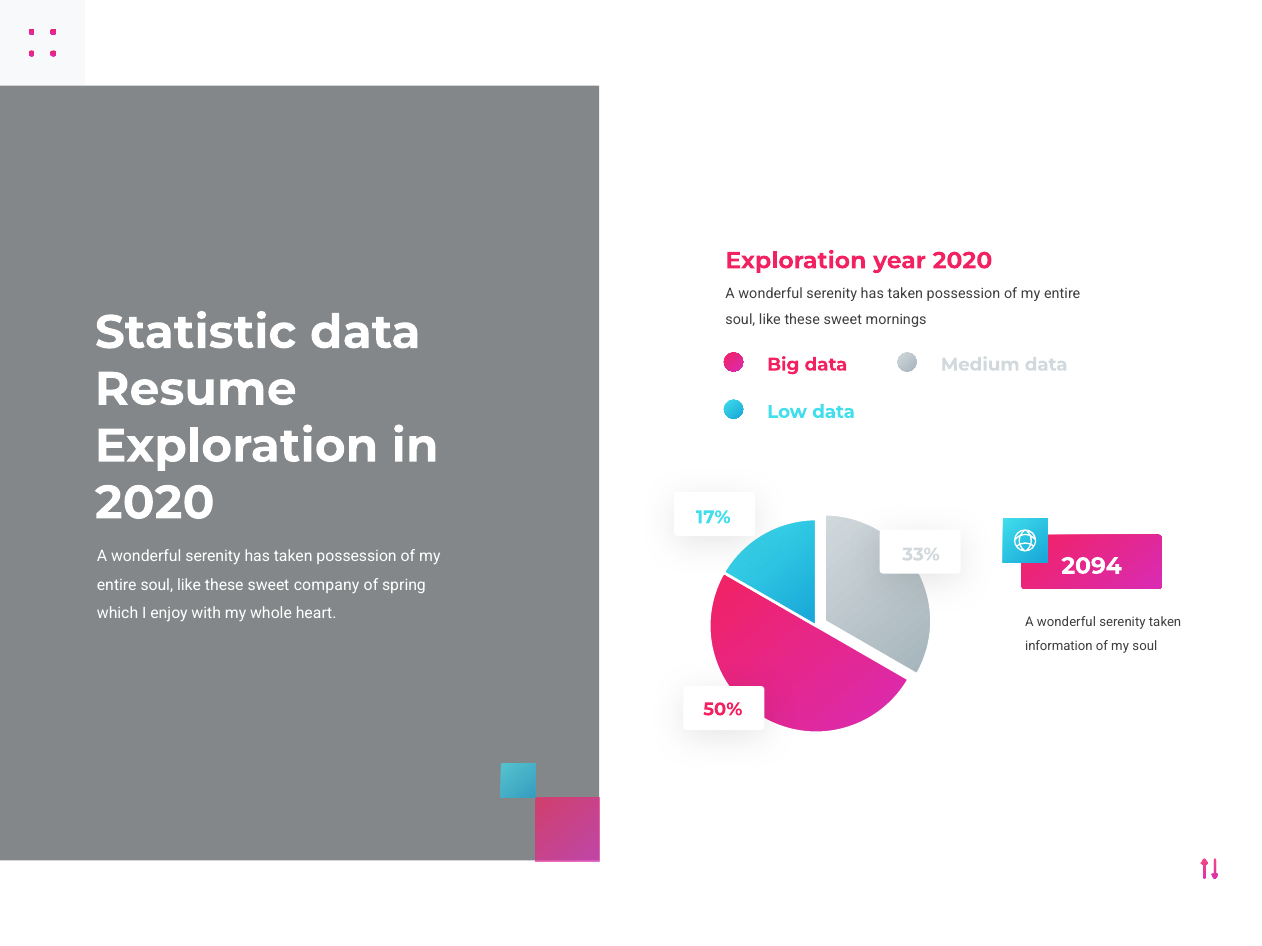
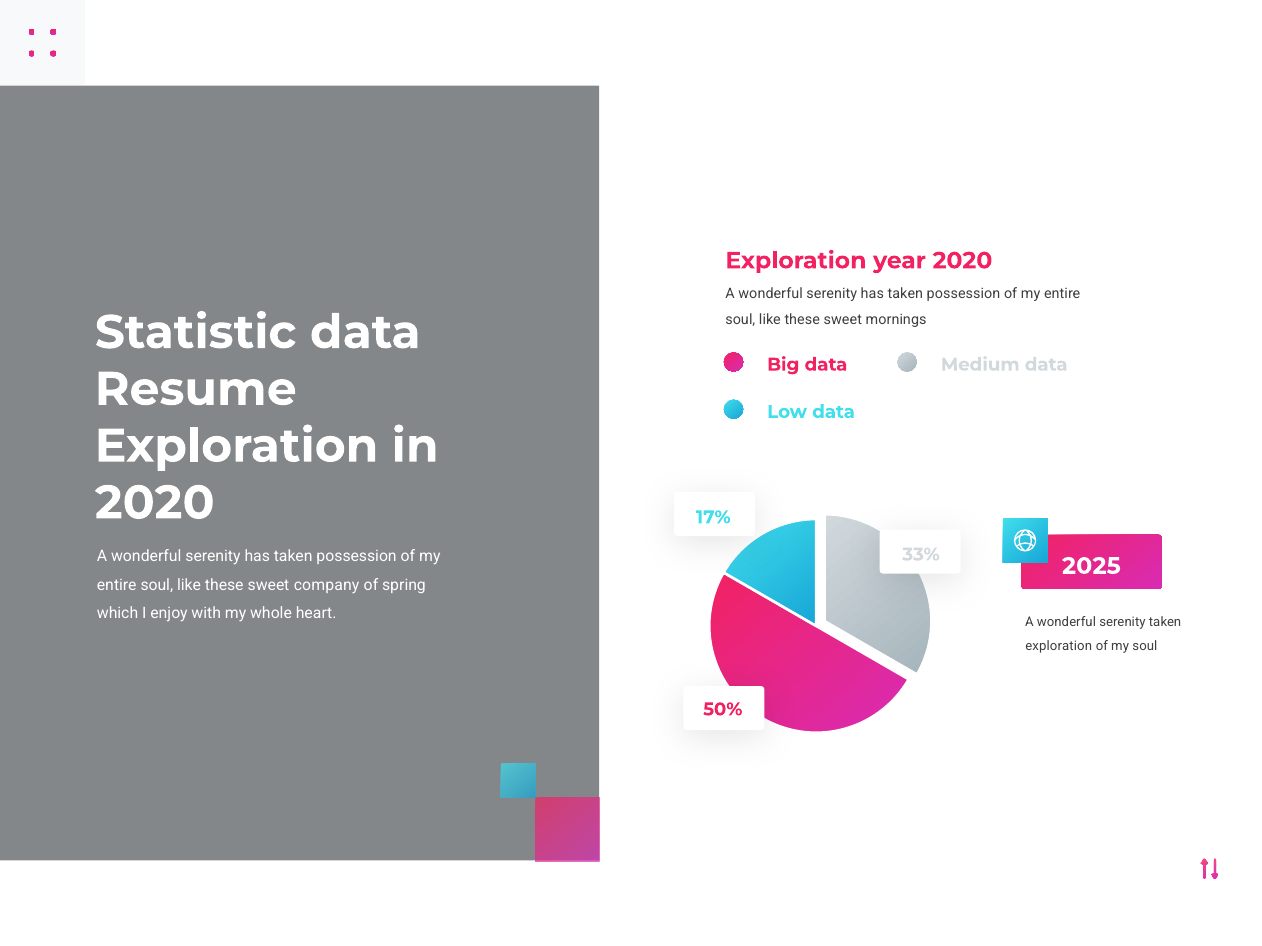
2094: 2094 -> 2025
information at (1059, 646): information -> exploration
